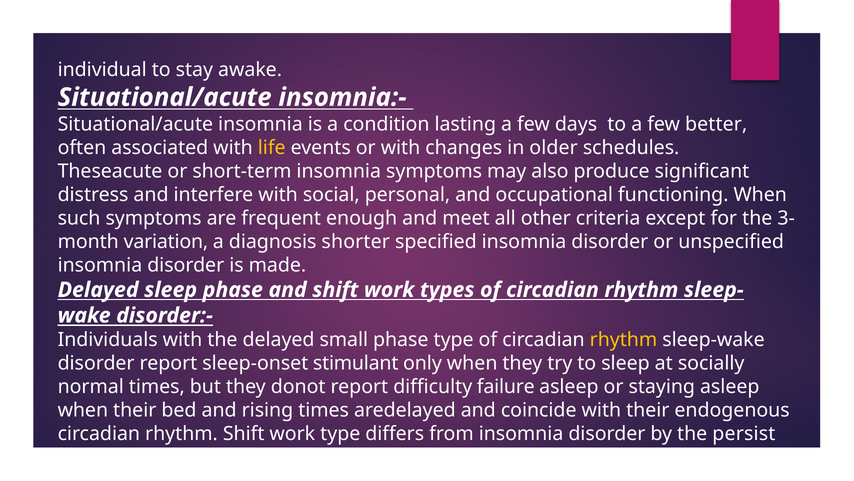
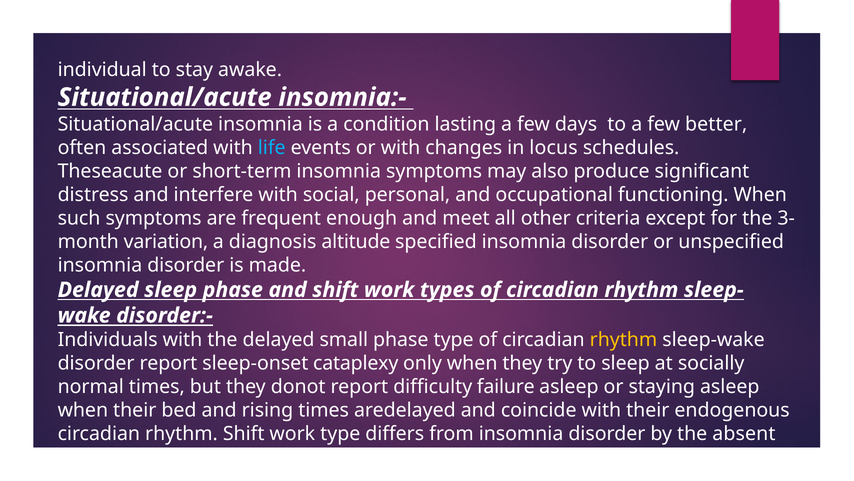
life colour: yellow -> light blue
older: older -> locus
shorter: shorter -> altitude
stimulant: stimulant -> cataplexy
persist: persist -> absent
